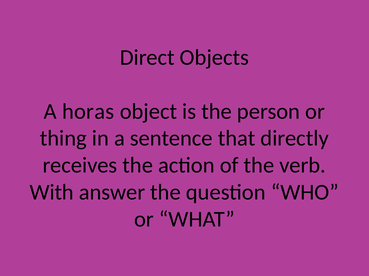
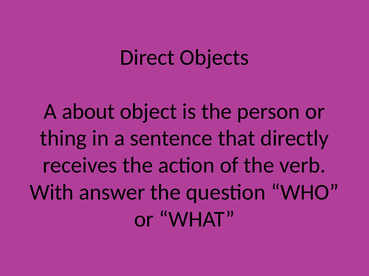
horas: horas -> about
